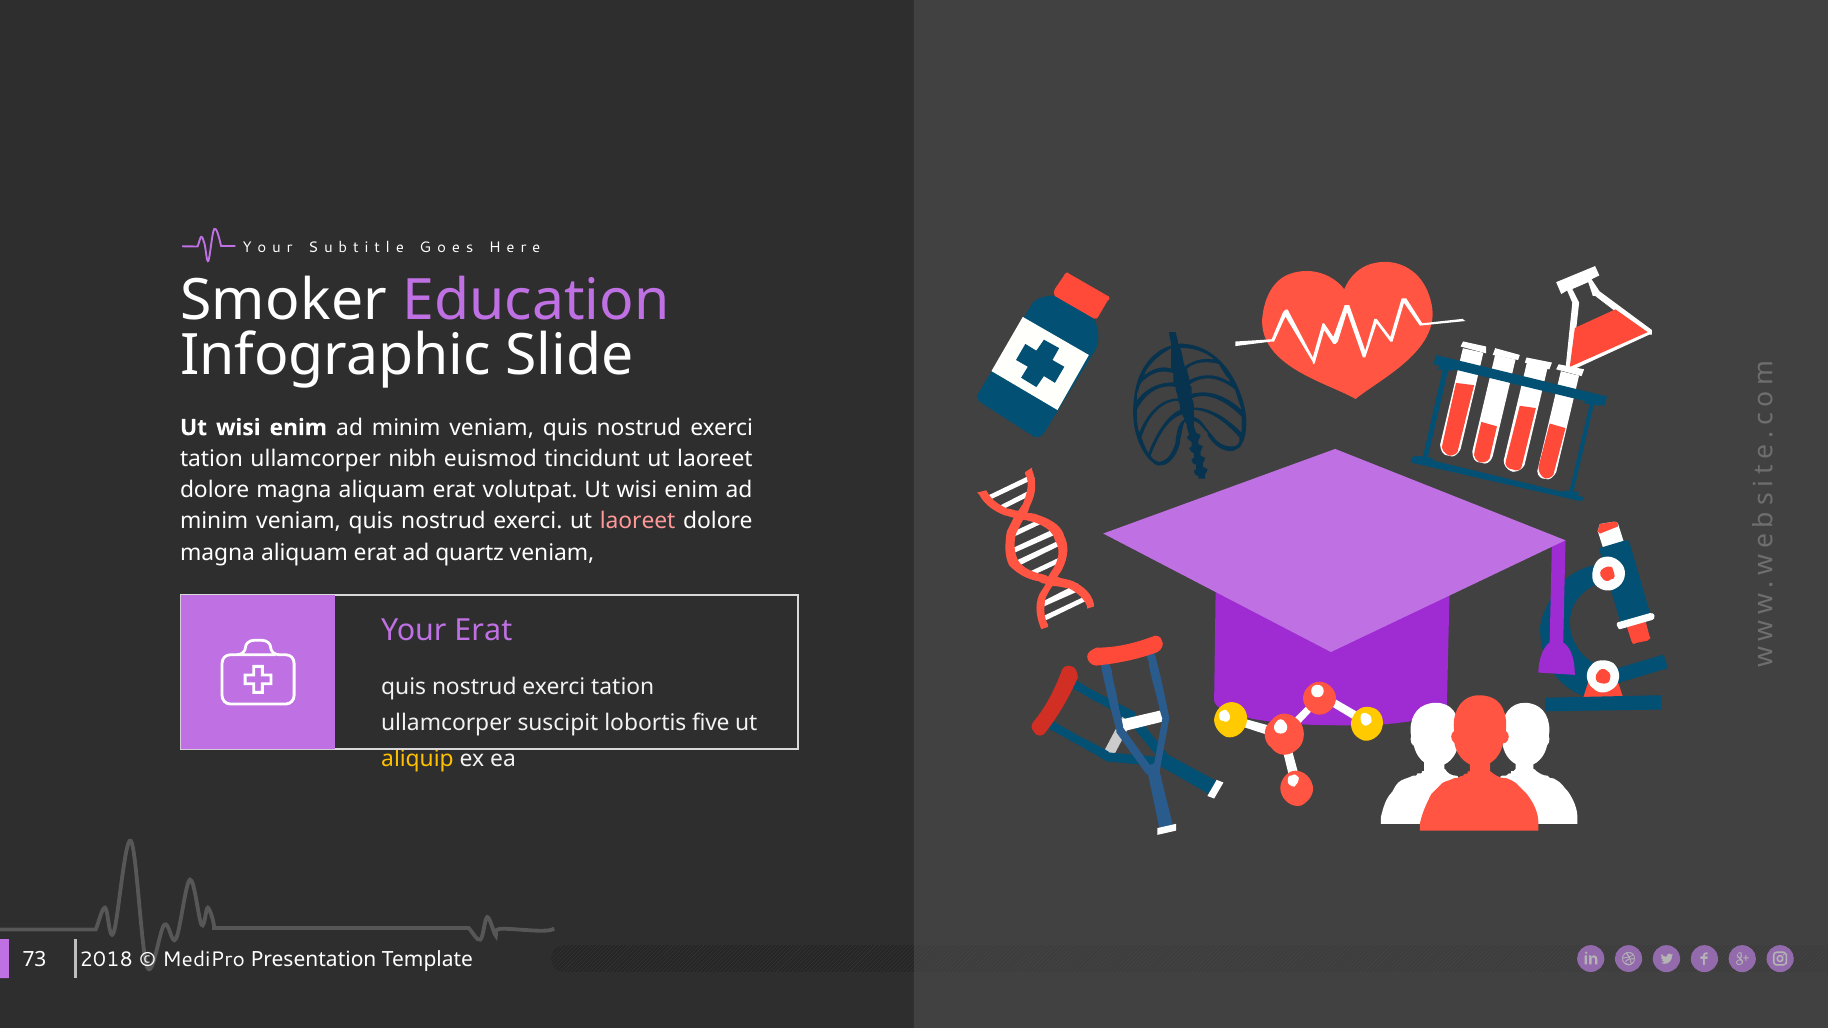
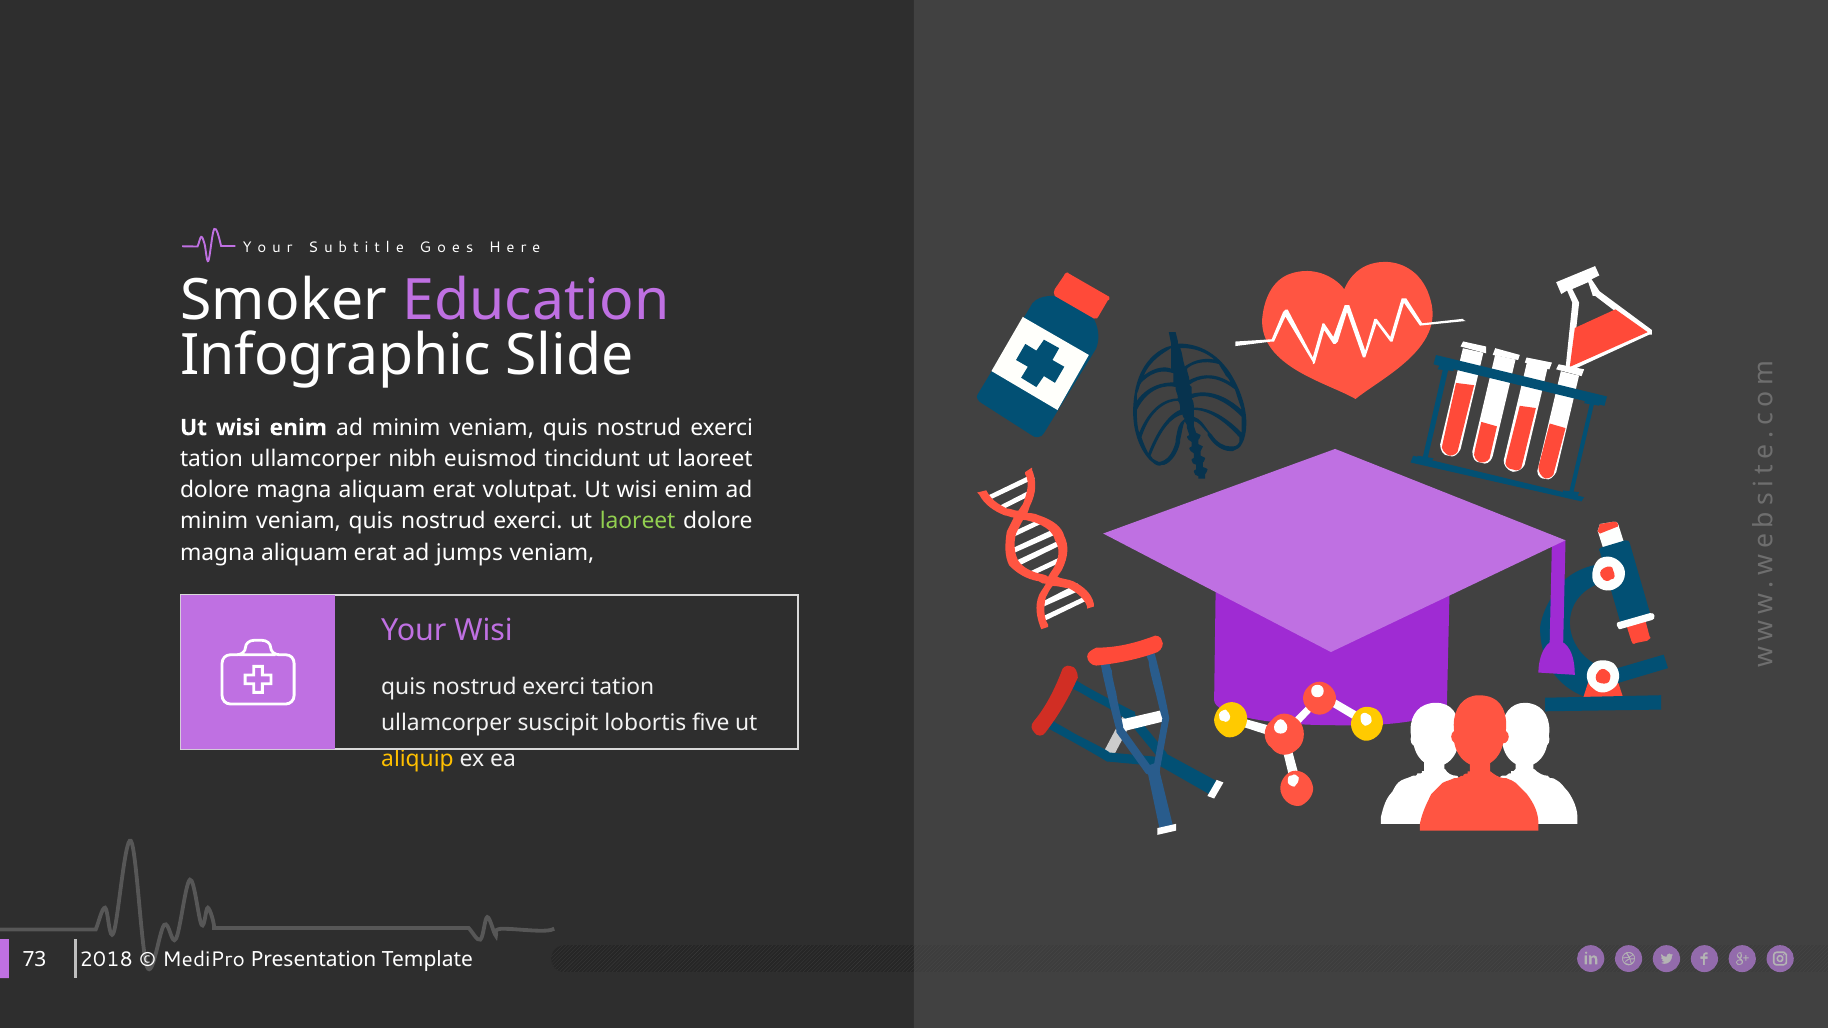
laoreet at (638, 522) colour: pink -> light green
quartz: quartz -> jumps
Your Erat: Erat -> Wisi
